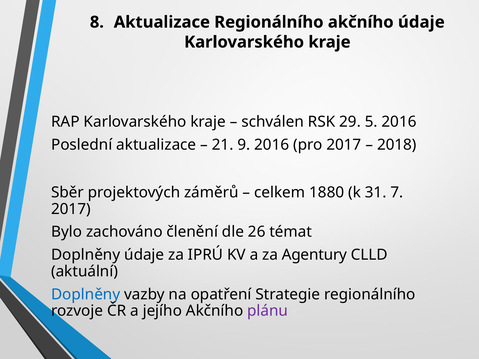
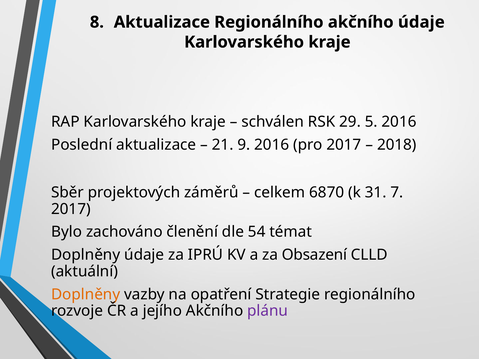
1880: 1880 -> 6870
26: 26 -> 54
Agentury: Agentury -> Obsazení
Doplněny at (86, 295) colour: blue -> orange
